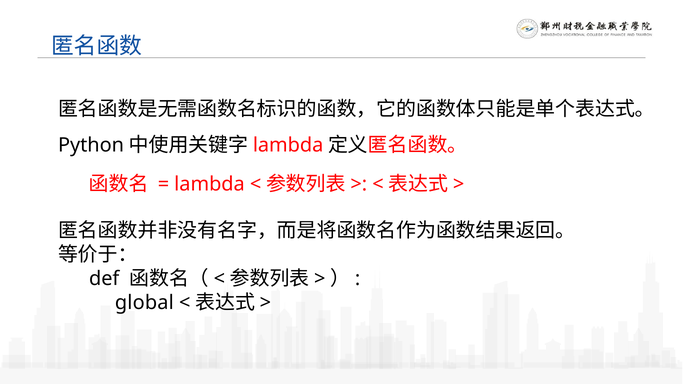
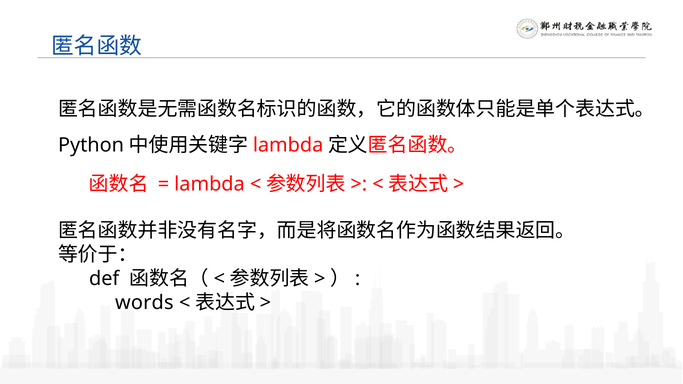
global: global -> words
